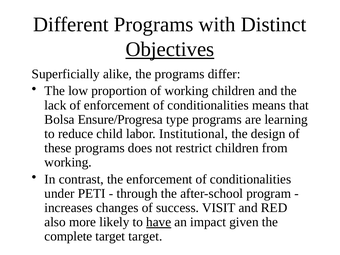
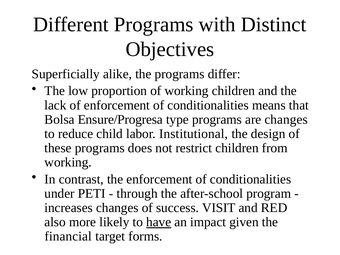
Objectives underline: present -> none
are learning: learning -> changes
complete: complete -> financial
target target: target -> forms
